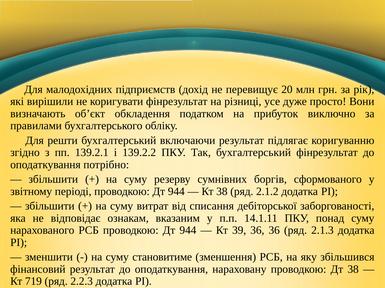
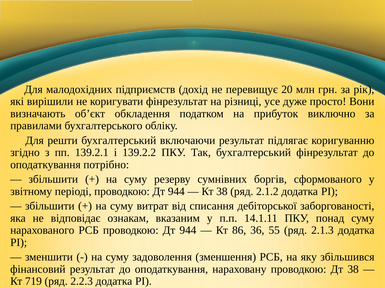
39: 39 -> 86
36 36: 36 -> 55
становитиме: становитиме -> задоволення
